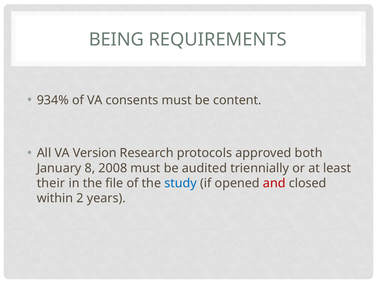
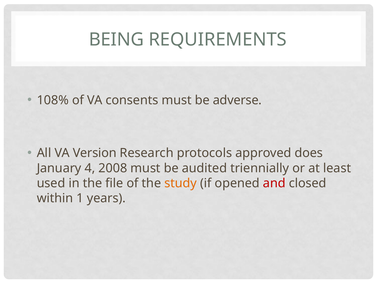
934%: 934% -> 108%
content: content -> adverse
both: both -> does
8: 8 -> 4
their: their -> used
study colour: blue -> orange
2: 2 -> 1
